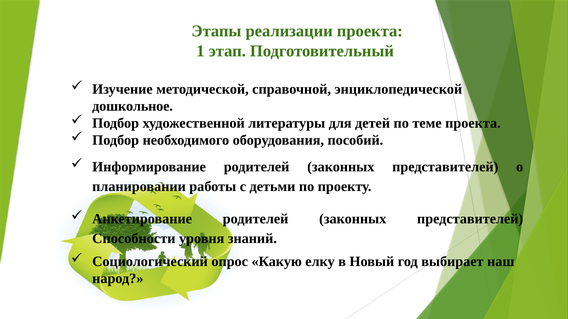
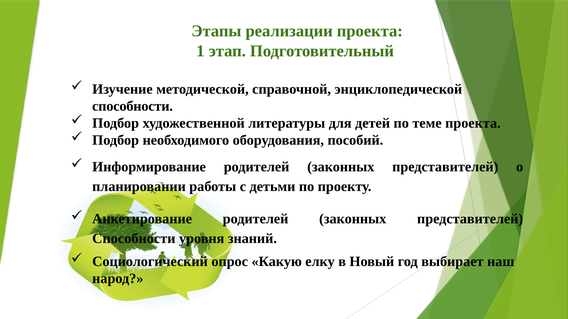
дошкольное at (133, 106): дошкольное -> способности
